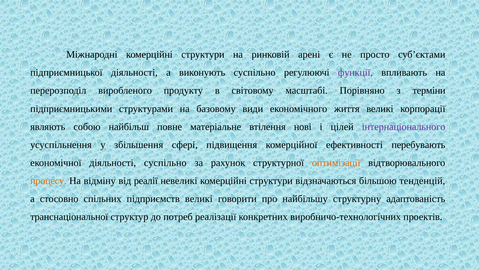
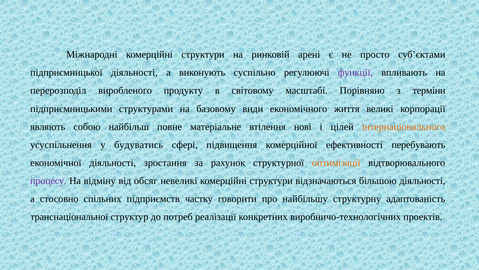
інтернаціонального colour: purple -> orange
збільшення: збільшення -> будуватись
діяльності суспільно: суспільно -> зростання
процесу colour: orange -> purple
реалії: реалії -> обсяг
більшою тенденцій: тенденцій -> діяльності
підприємств великі: великі -> частку
